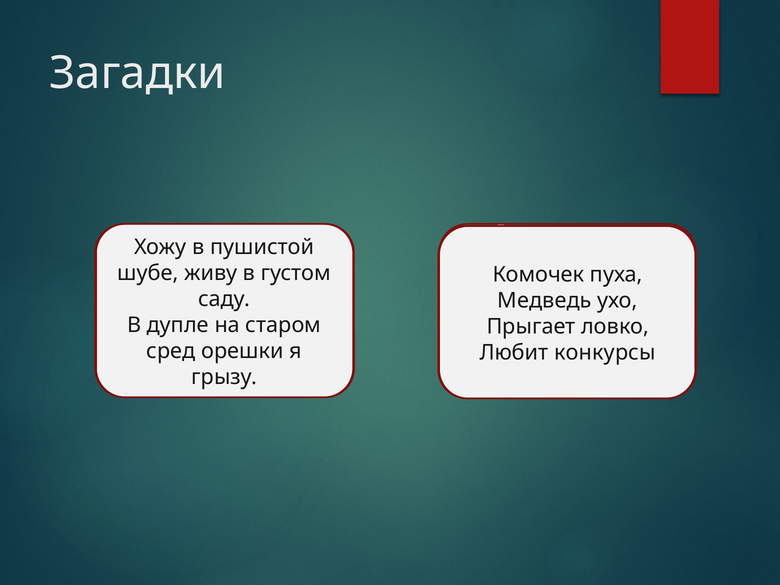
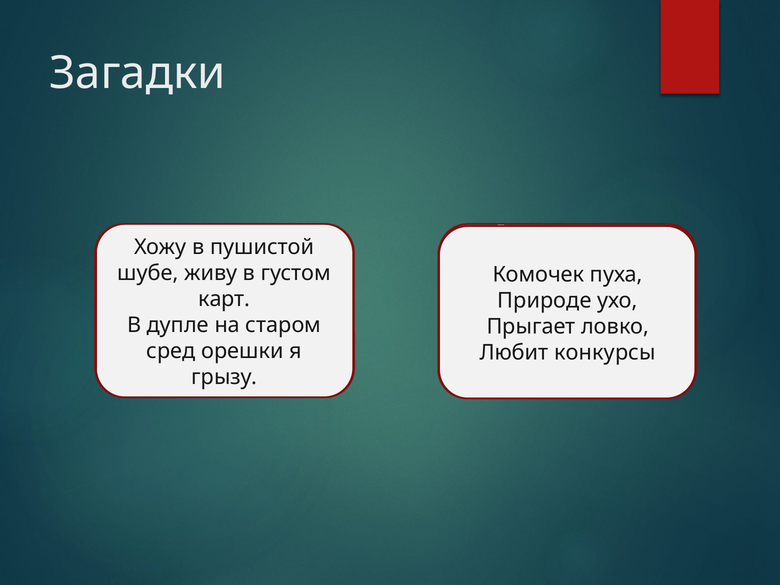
саду: саду -> карт
Медведь: Медведь -> Природе
